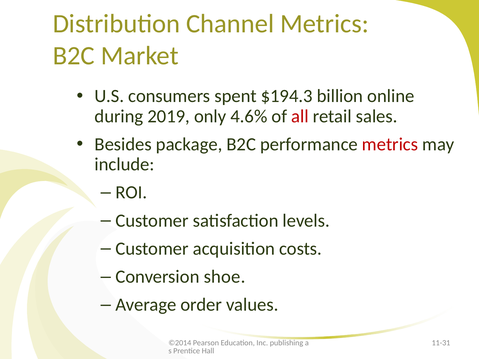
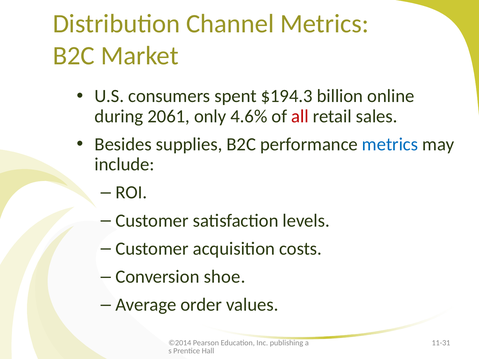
2019: 2019 -> 2061
package: package -> supplies
metrics at (390, 144) colour: red -> blue
